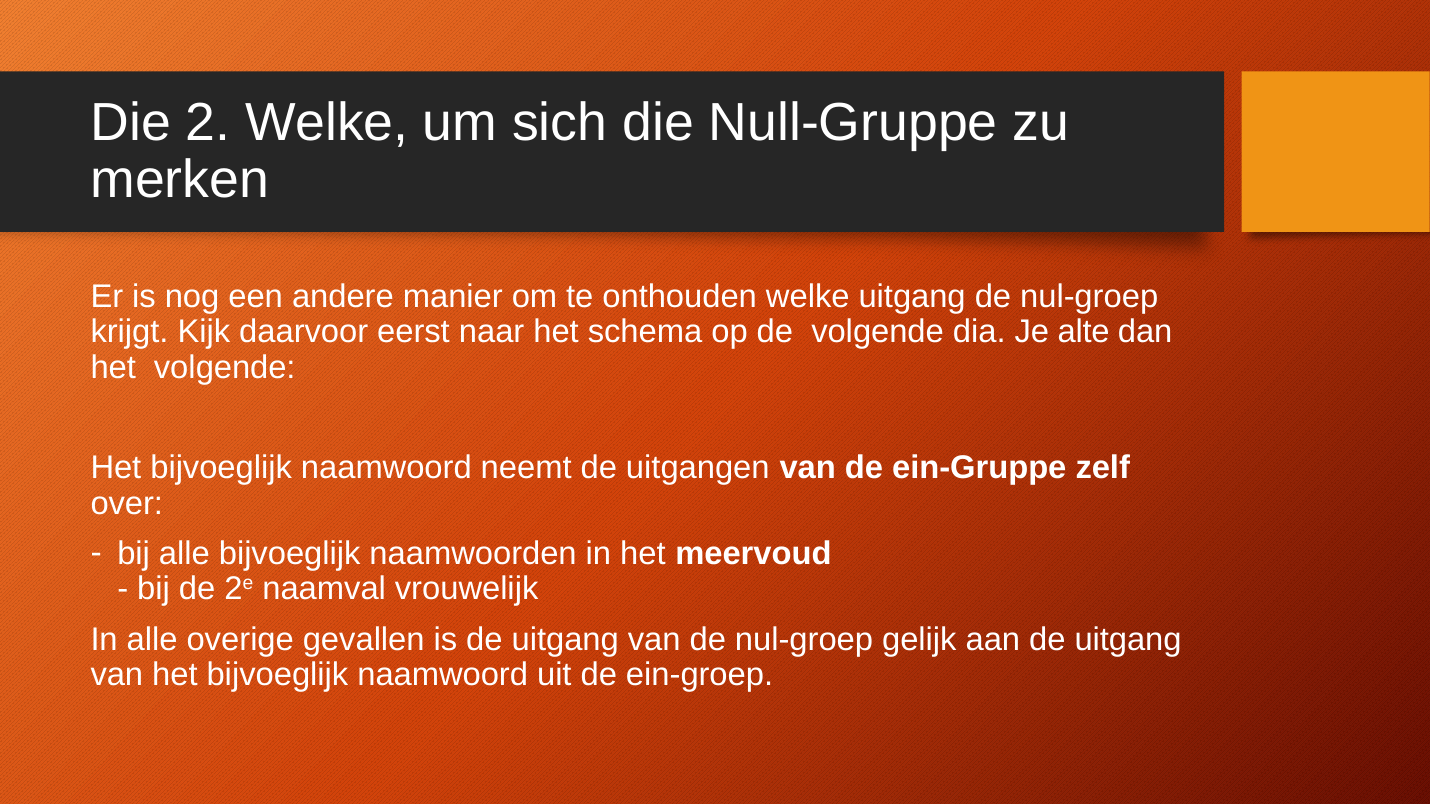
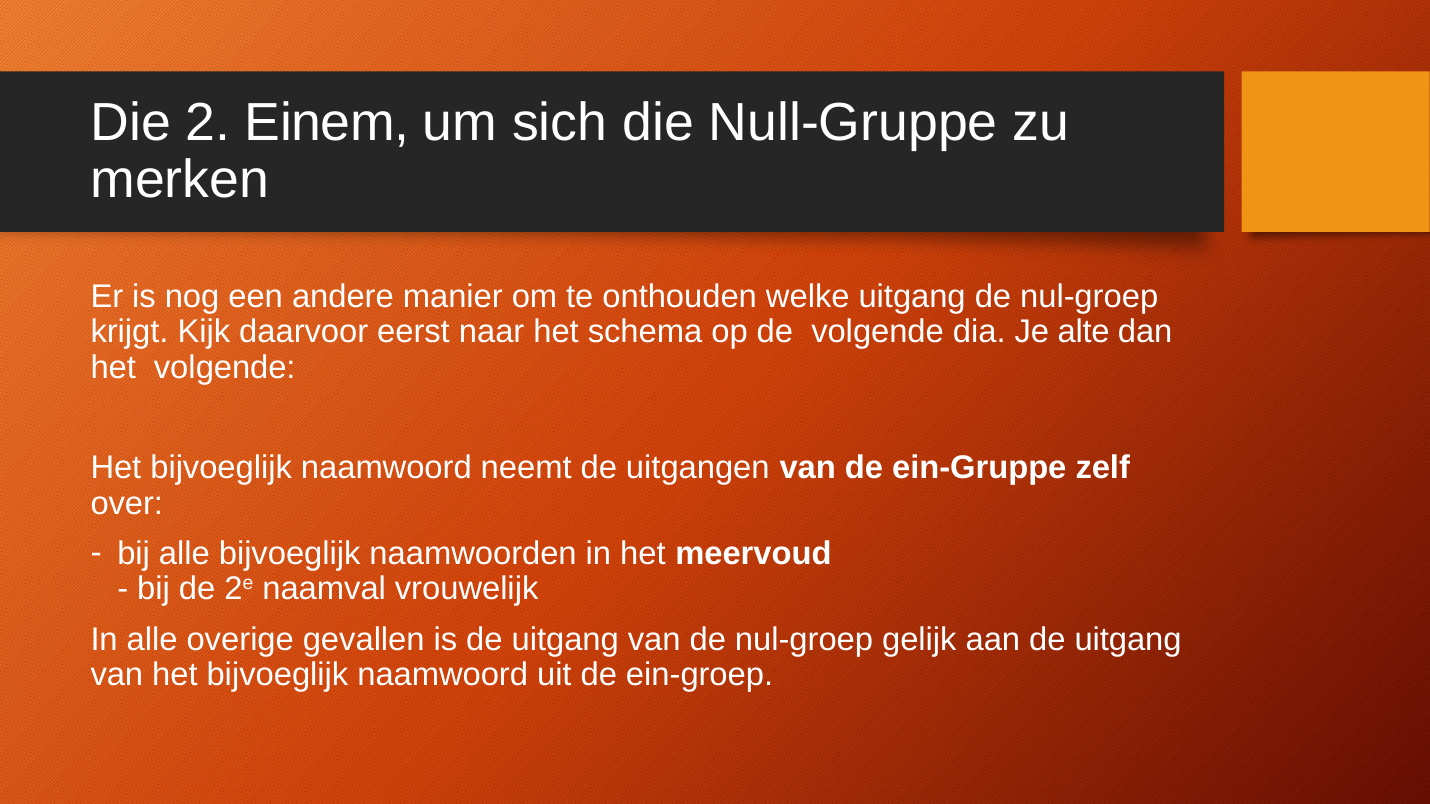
2 Welke: Welke -> Einem
